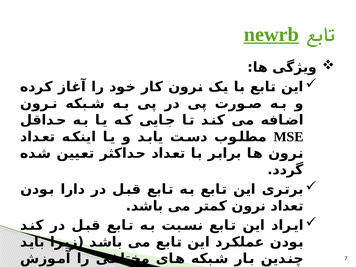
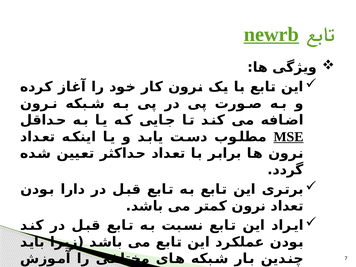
MSE underline: none -> present
